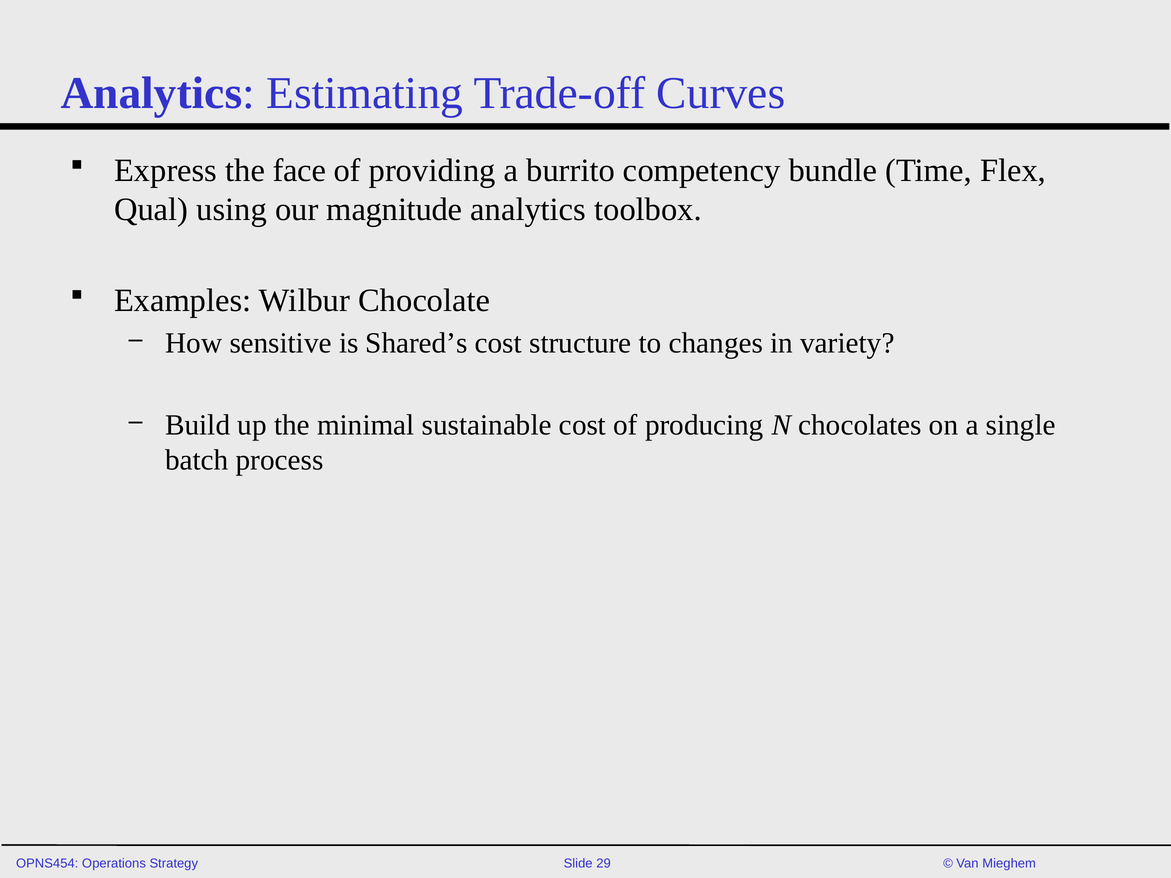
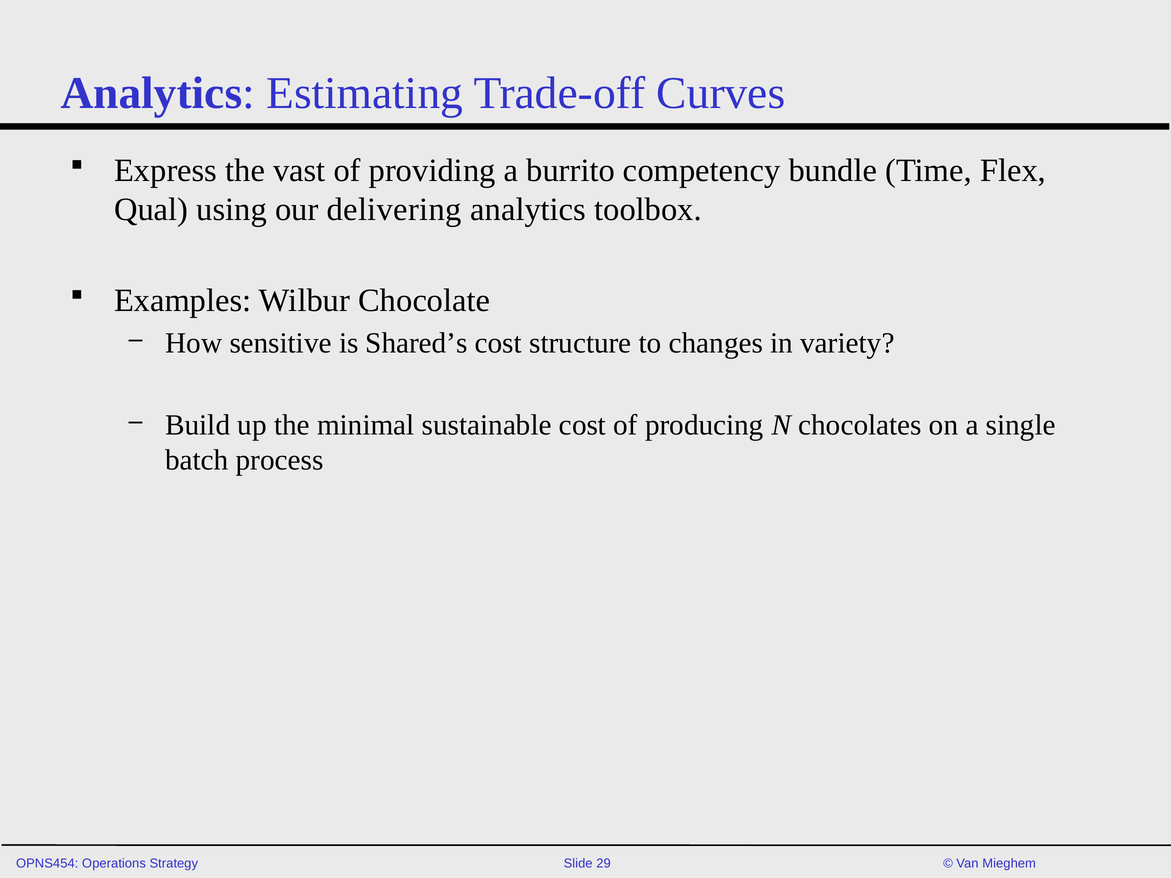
face: face -> vast
magnitude: magnitude -> delivering
